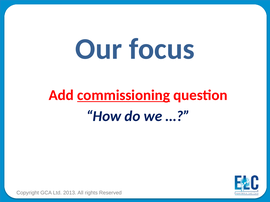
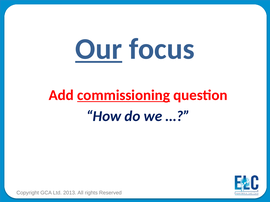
Our underline: none -> present
